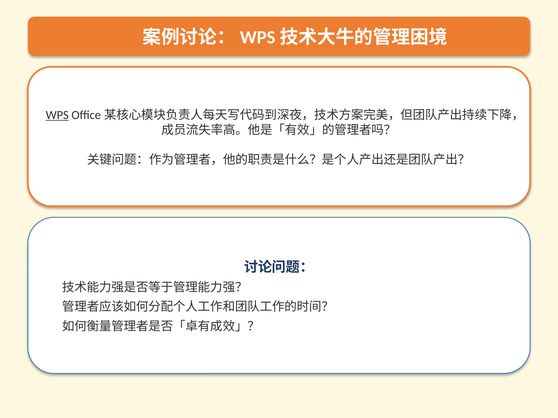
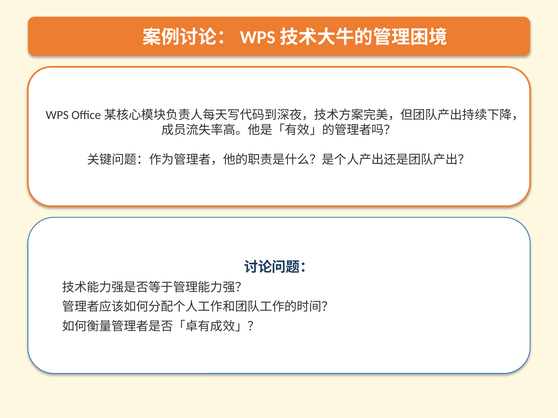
WPS underline: present -> none
